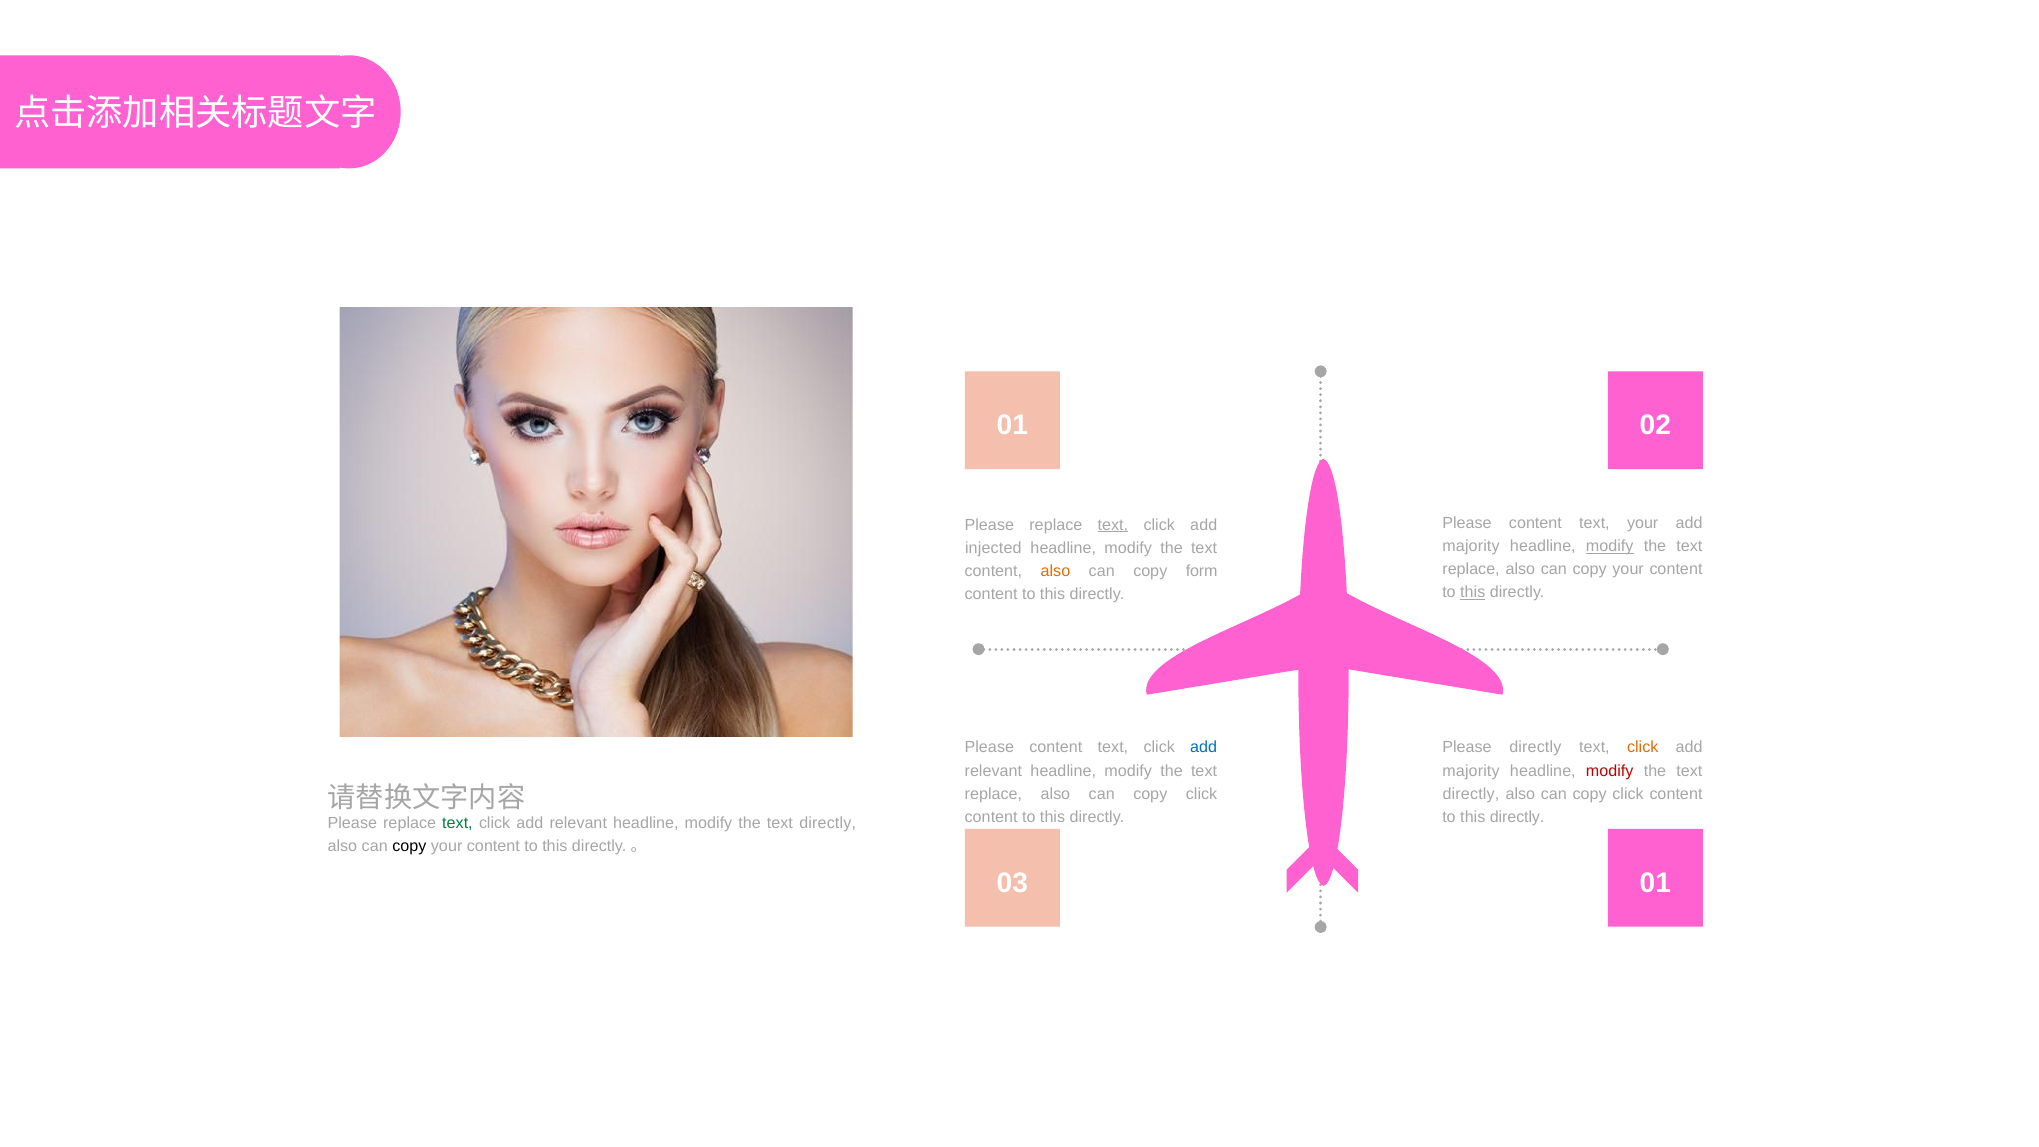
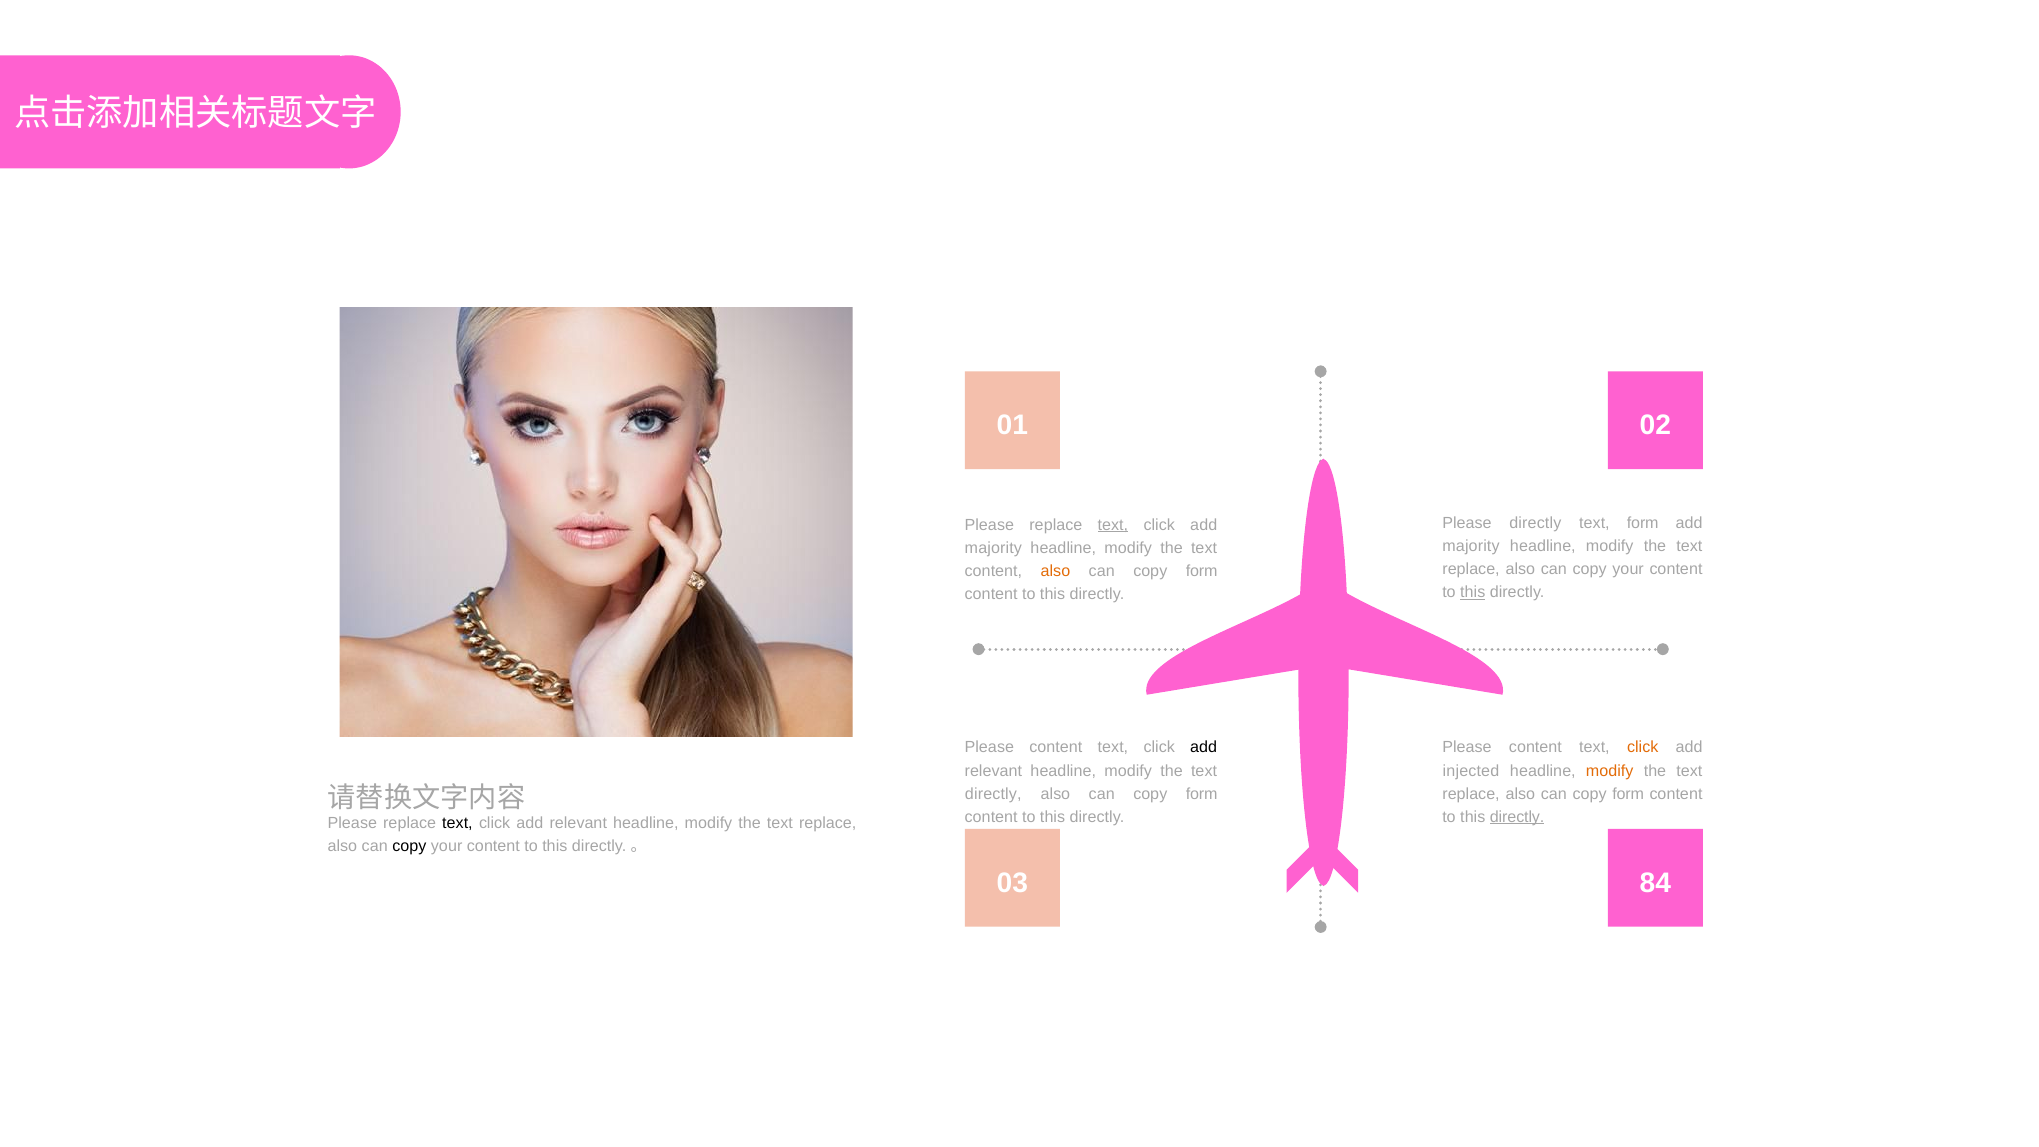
content at (1535, 523): content -> directly
text your: your -> form
modify at (1610, 546) underline: present -> none
injected at (993, 548): injected -> majority
add at (1204, 748) colour: blue -> black
directly at (1535, 748): directly -> content
majority at (1471, 771): majority -> injected
modify at (1610, 771) colour: red -> orange
replace at (993, 794): replace -> directly
click at (1202, 794): click -> form
directly at (1471, 794): directly -> replace
click at (1628, 794): click -> form
directly at (1517, 817) underline: none -> present
text at (457, 823) colour: green -> black
directly at (828, 823): directly -> replace
03 01: 01 -> 84
